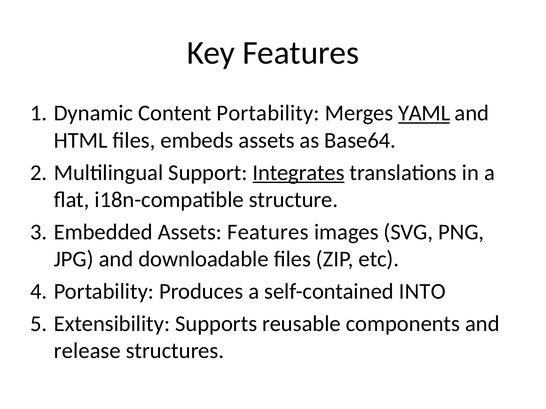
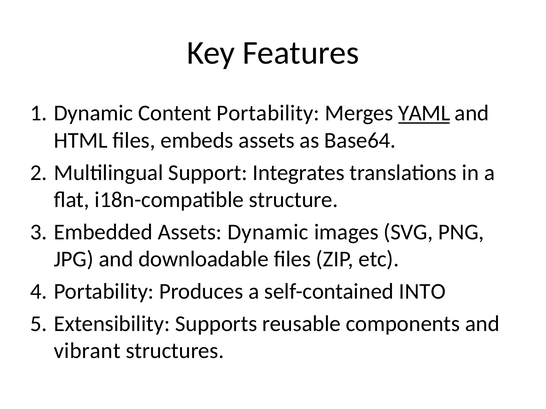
Integrates underline: present -> none
Assets Features: Features -> Dynamic
release: release -> vibrant
